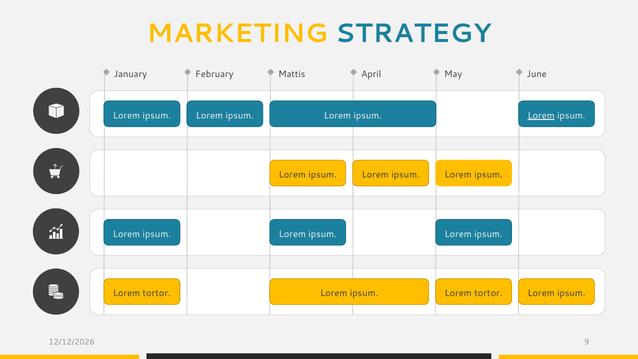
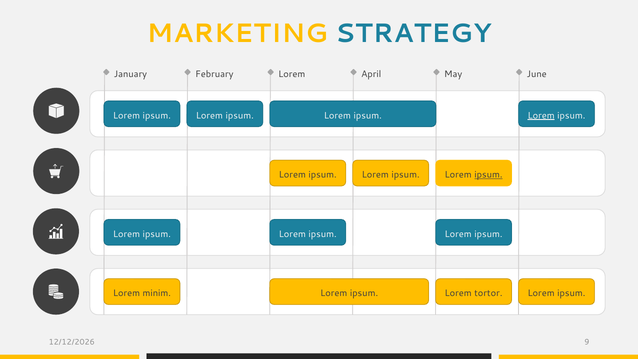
Mattis at (292, 74): Mattis -> Lorem
ipsum at (488, 175) underline: none -> present
tortor at (157, 293): tortor -> minim
